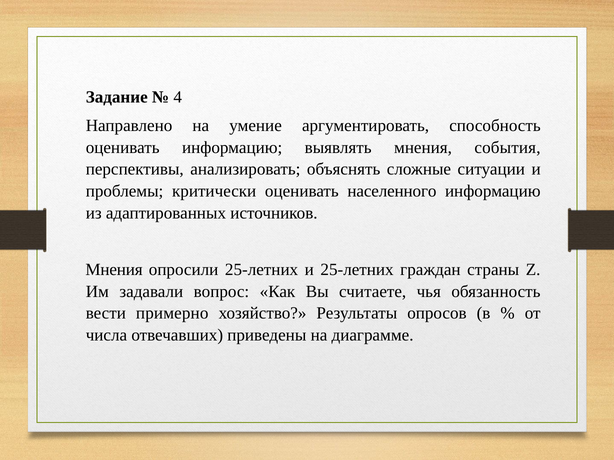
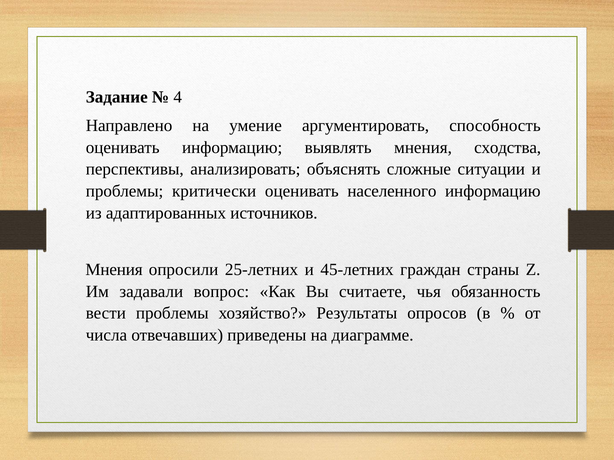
события: события -> сходства
и 25-летних: 25-летних -> 45-летних
вести примерно: примерно -> проблемы
